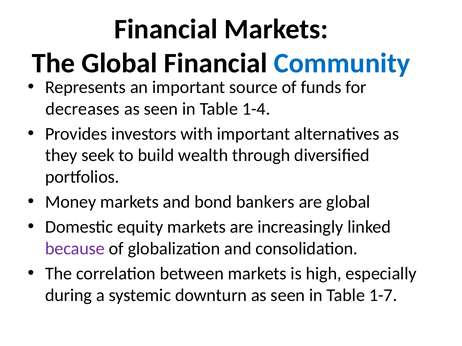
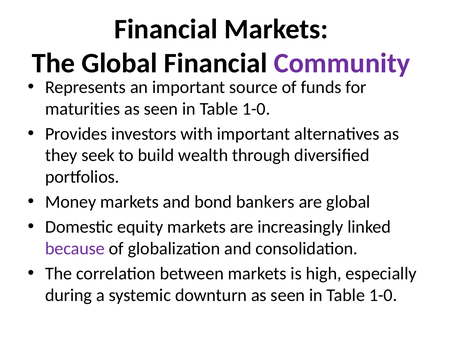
Community colour: blue -> purple
decreases: decreases -> maturities
1-4 at (256, 109): 1-4 -> 1-0
1-7 at (383, 296): 1-7 -> 1-0
